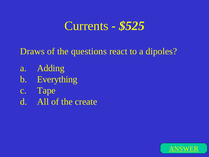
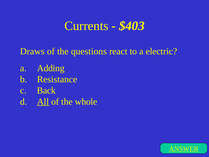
$525: $525 -> $403
dipoles: dipoles -> electric
Everything: Everything -> Resistance
Tape: Tape -> Back
All underline: none -> present
create: create -> whole
